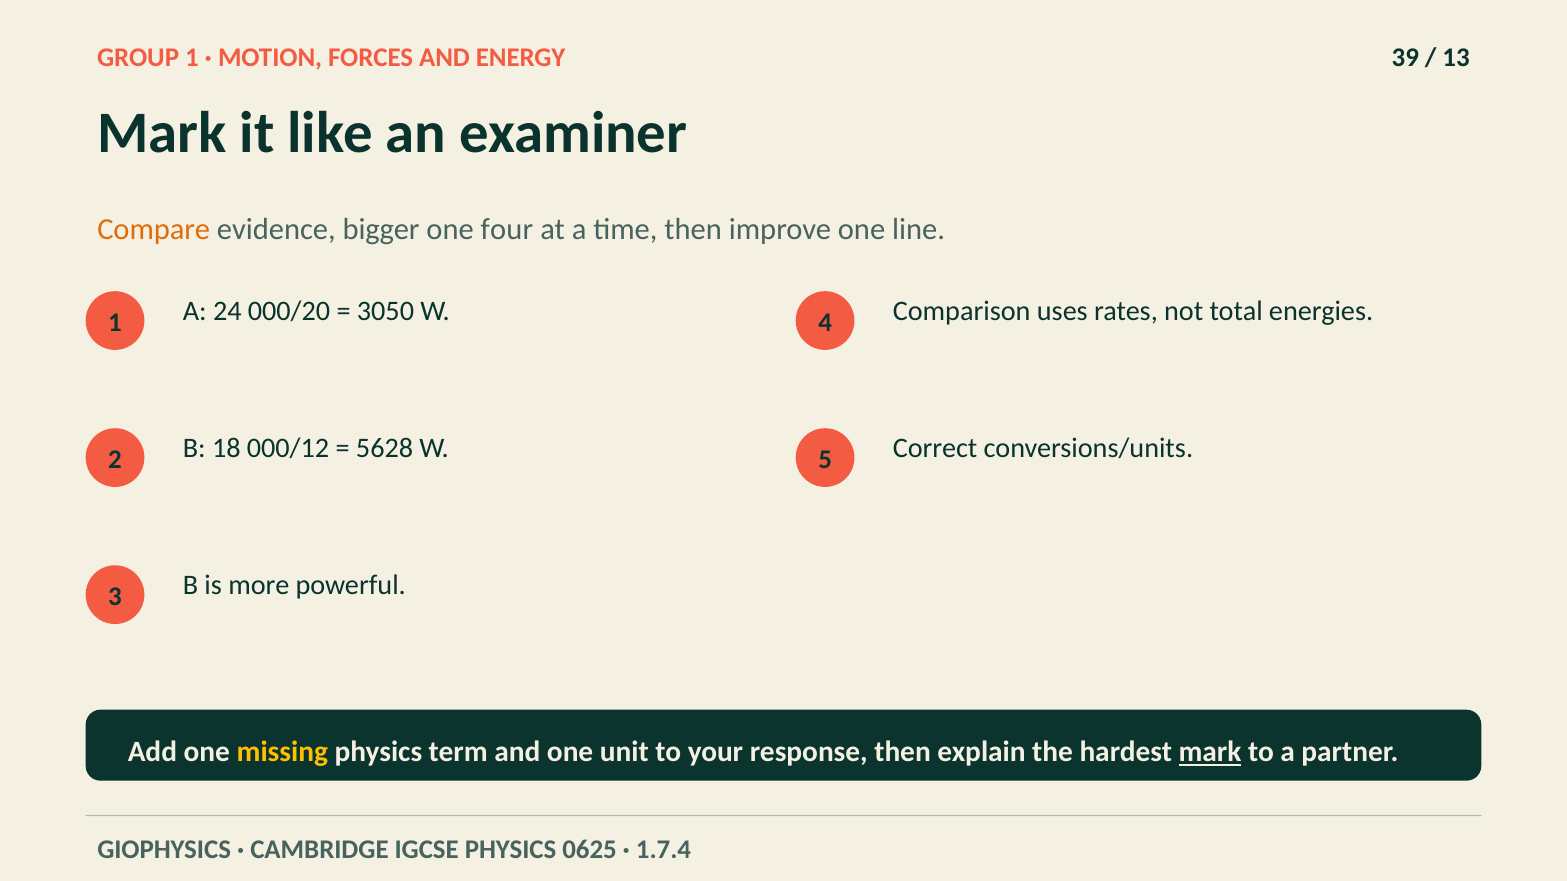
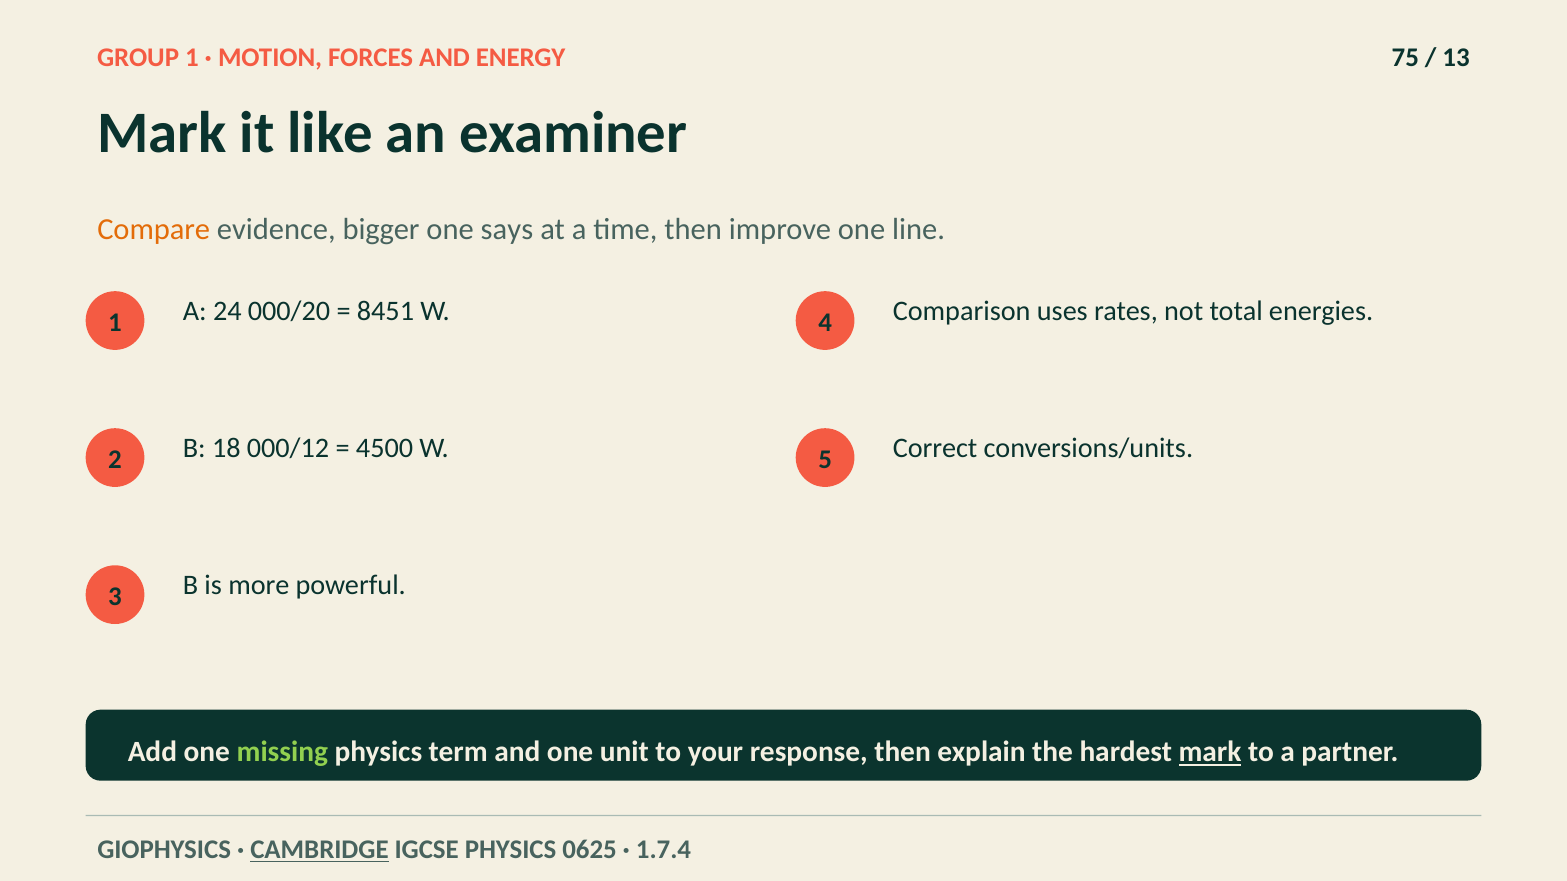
39: 39 -> 75
four: four -> says
3050: 3050 -> 8451
5628: 5628 -> 4500
missing colour: yellow -> light green
CAMBRIDGE underline: none -> present
